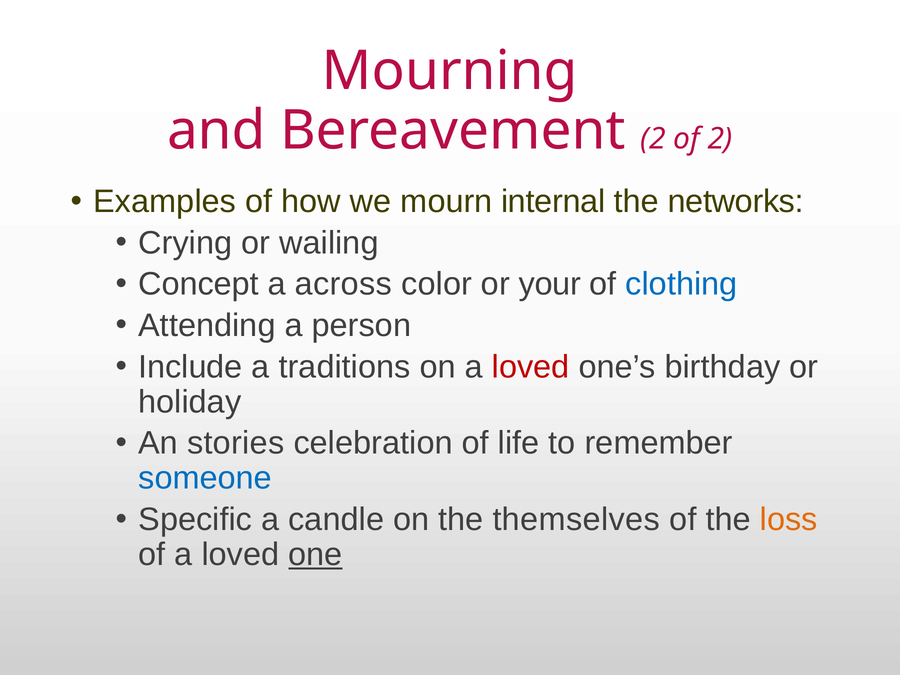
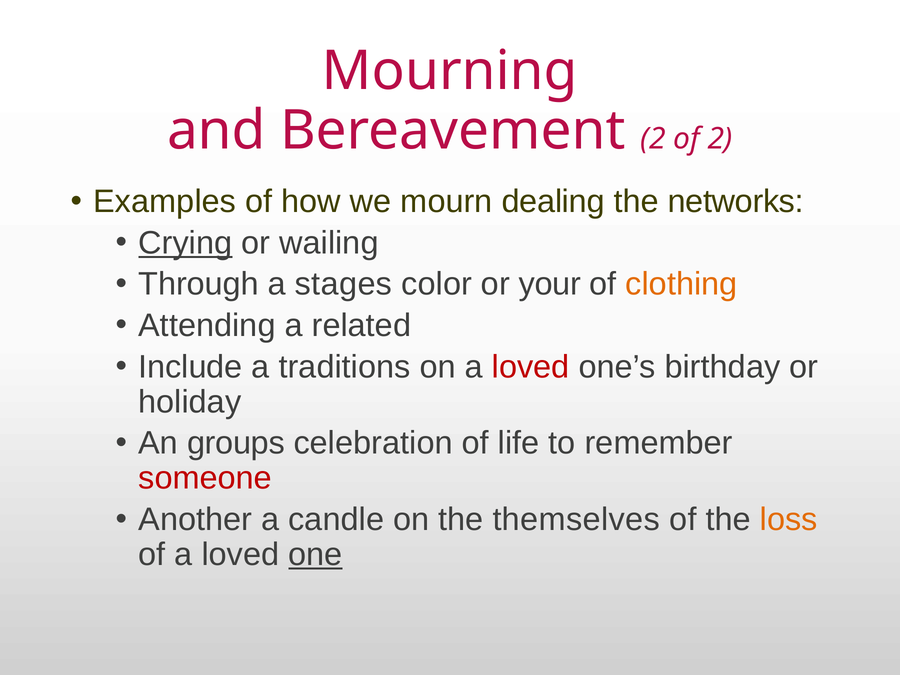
internal: internal -> dealing
Crying underline: none -> present
Concept: Concept -> Through
across: across -> stages
clothing colour: blue -> orange
person: person -> related
stories: stories -> groups
someone colour: blue -> red
Specific: Specific -> Another
